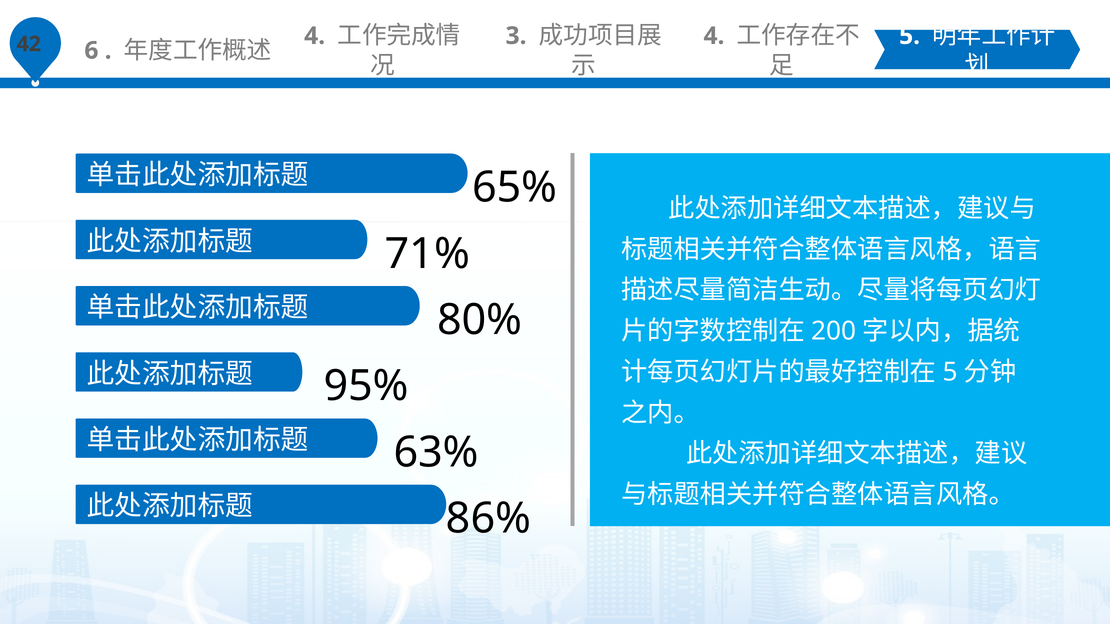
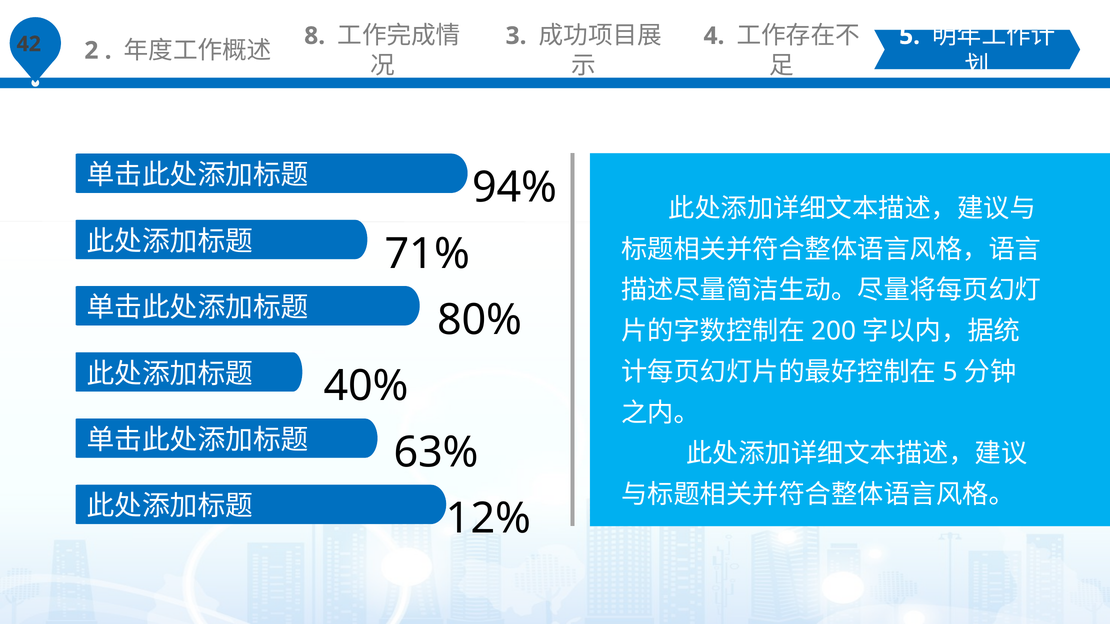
6: 6 -> 2
4 at (315, 36): 4 -> 8
65%: 65% -> 94%
95%: 95% -> 40%
86%: 86% -> 12%
